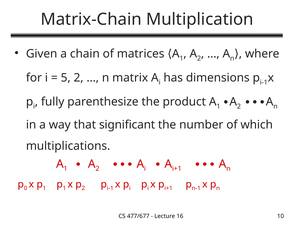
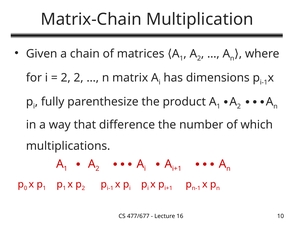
5 at (66, 78): 5 -> 2
significant: significant -> difference
